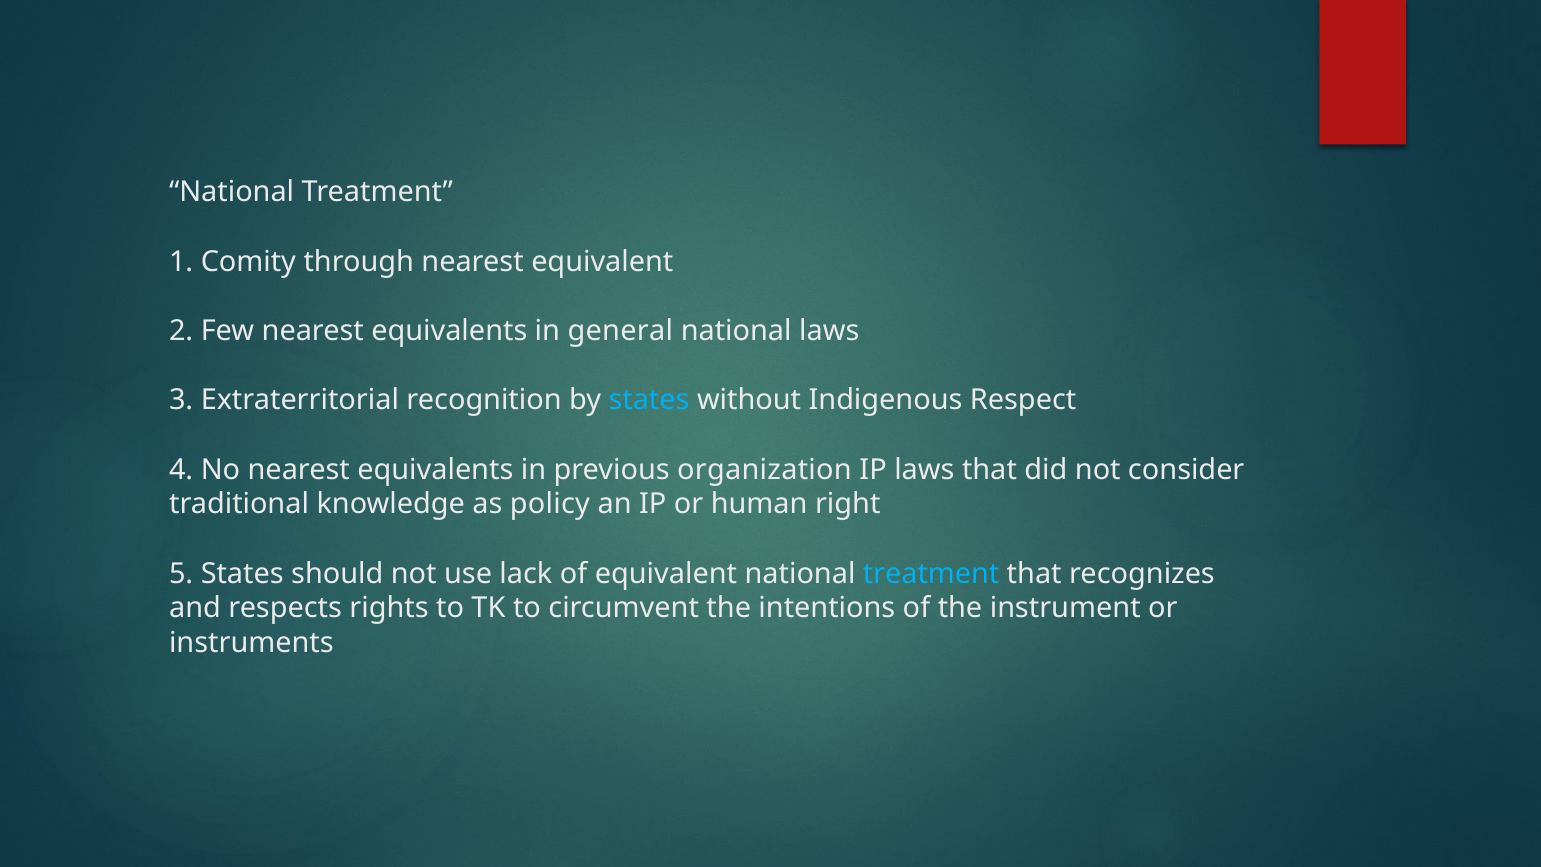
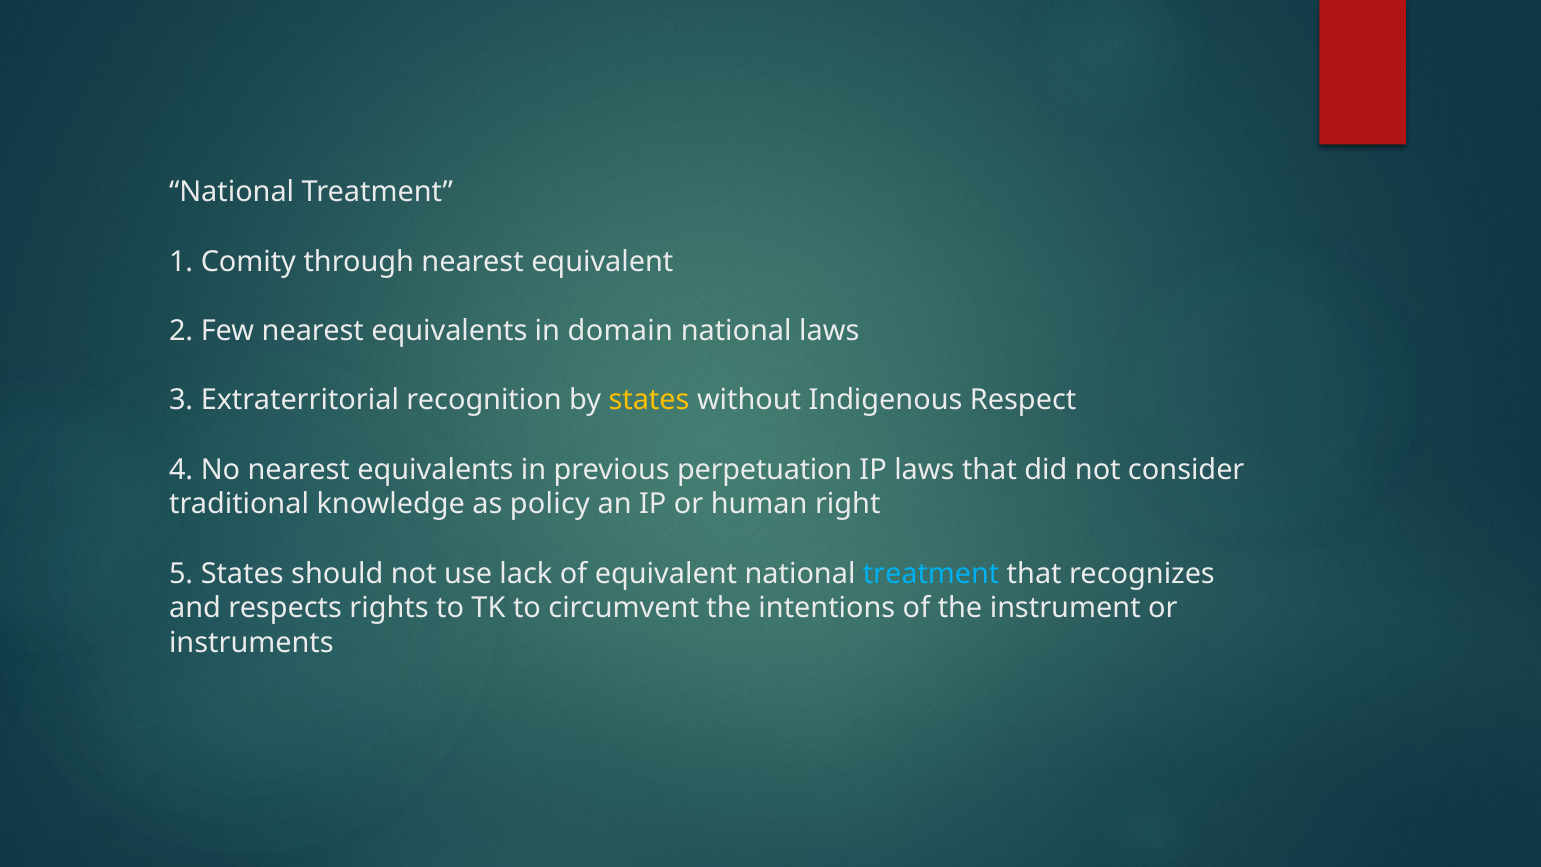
general: general -> domain
states at (649, 400) colour: light blue -> yellow
organization: organization -> perpetuation
